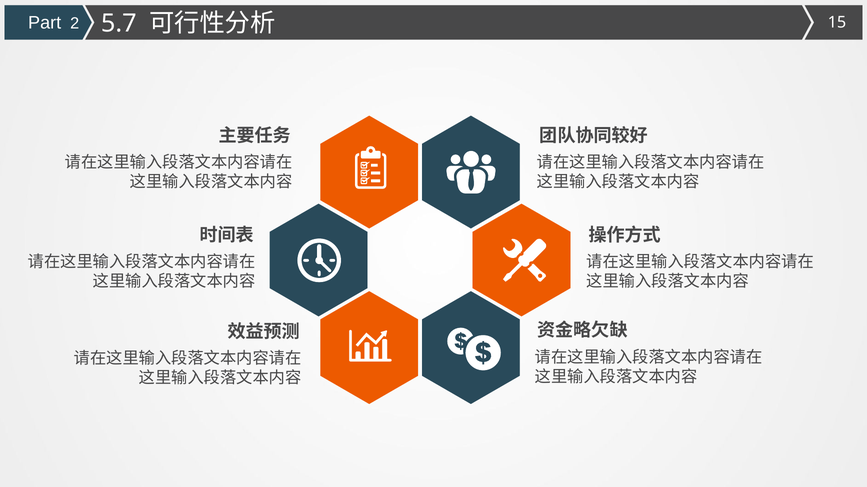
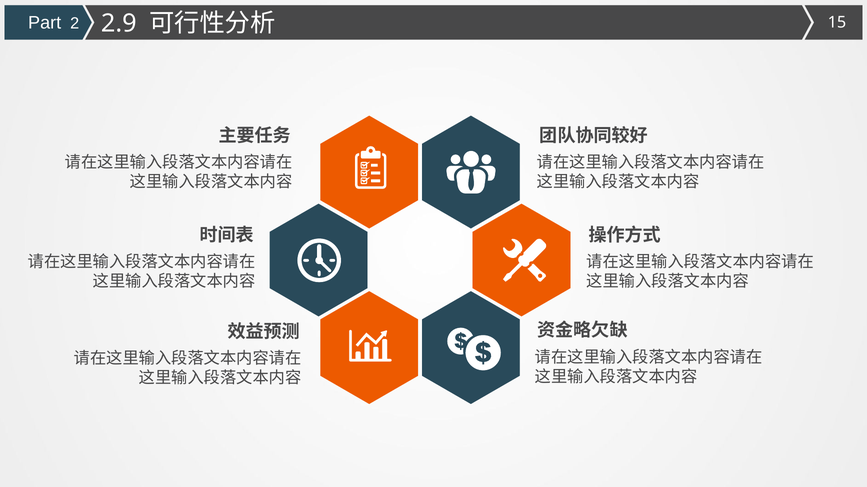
5.7: 5.7 -> 2.9
